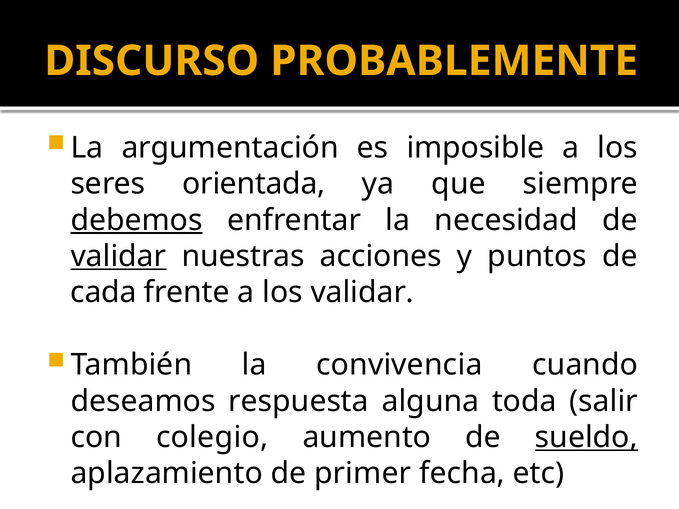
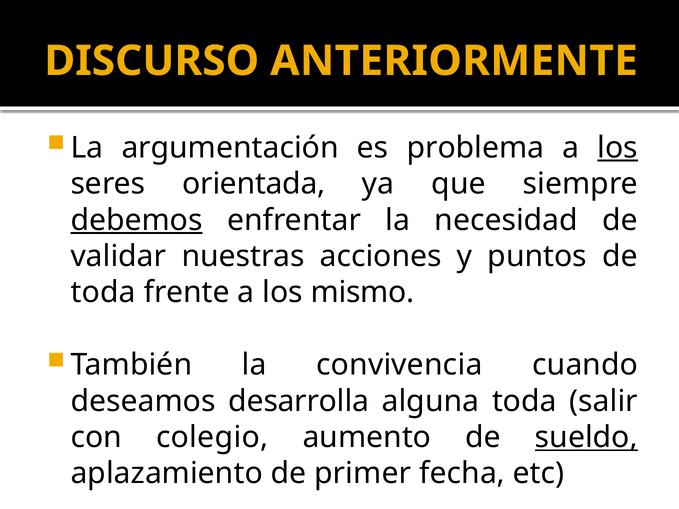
PROBABLEMENTE: PROBABLEMENTE -> ANTERIORMENTE
imposible: imposible -> problema
los at (618, 148) underline: none -> present
validar at (118, 256) underline: present -> none
cada at (103, 293): cada -> toda
los validar: validar -> mismo
respuesta: respuesta -> desarrolla
